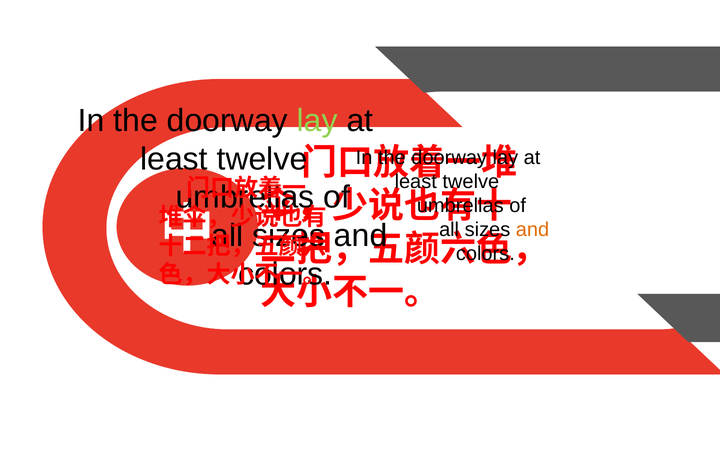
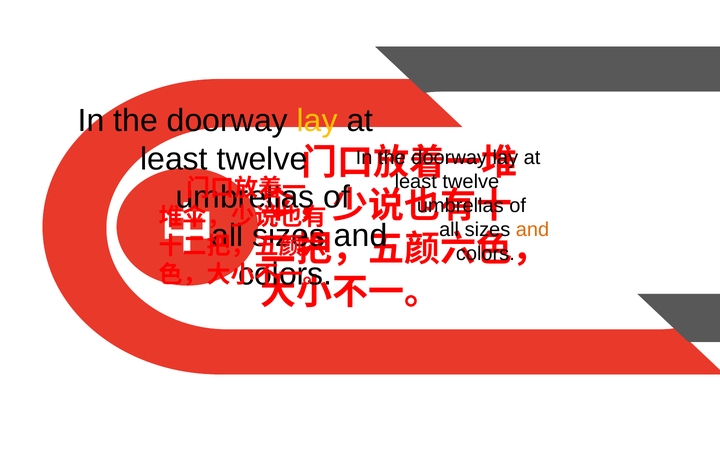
lay at (317, 121) colour: light green -> yellow
